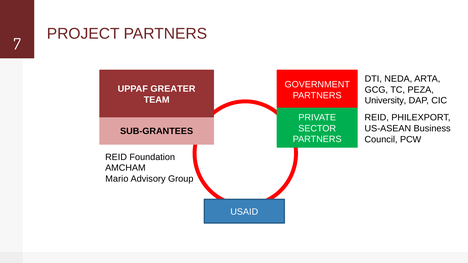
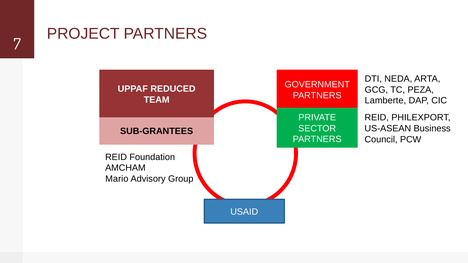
GREATER: GREATER -> REDUCED
University: University -> Lamberte
